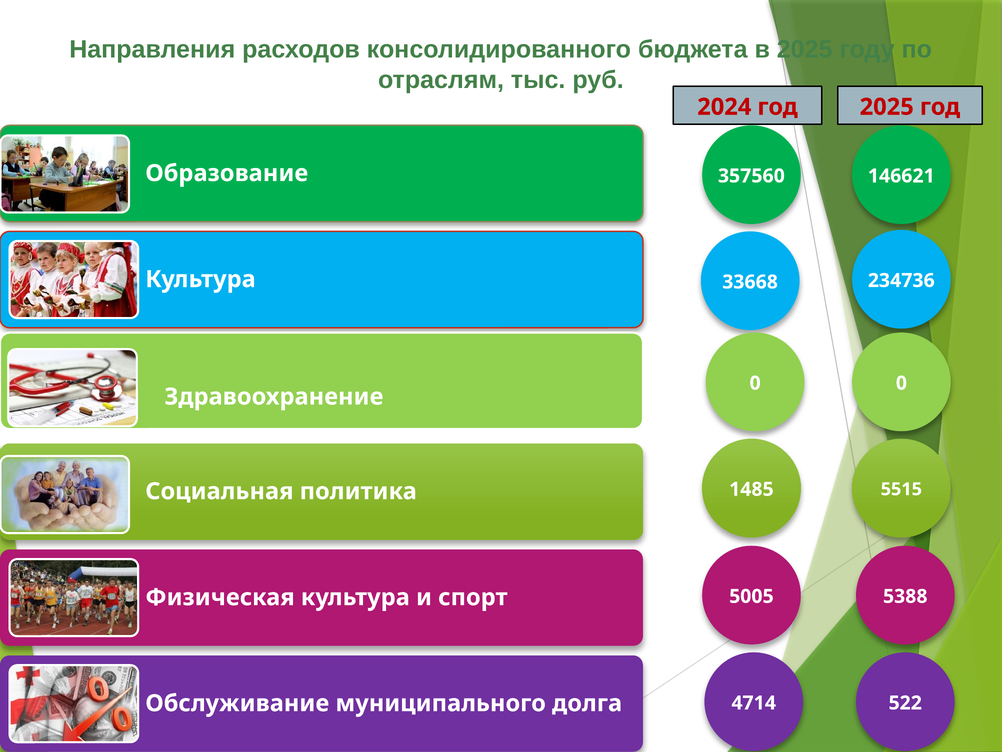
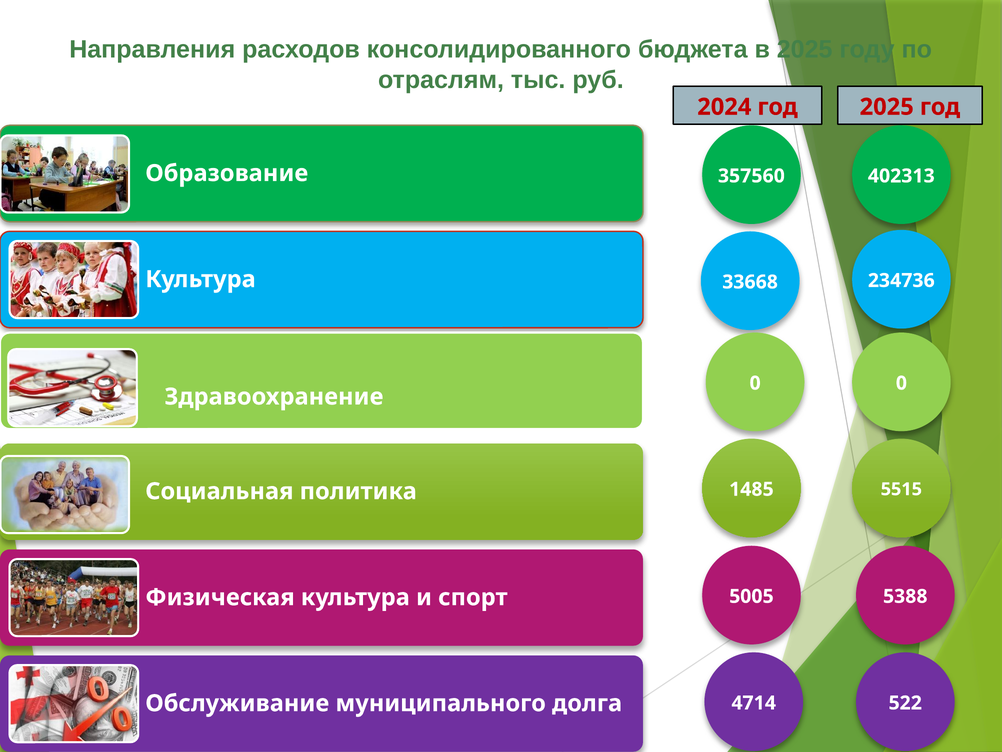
146621: 146621 -> 402313
